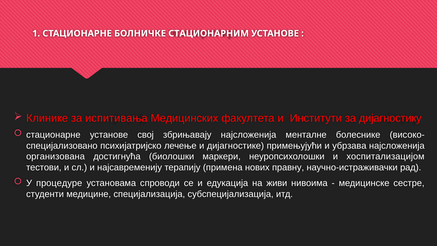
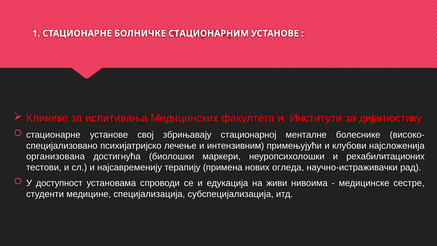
збрињавају најсложенија: најсложенија -> стационарној
дијагностике: дијагностике -> интензивним
убрзава: убрзава -> клубови
хоспитализацијом: хоспитализацијом -> рехабилитационих
правну: правну -> огледа
процедуре: процедуре -> доступност
